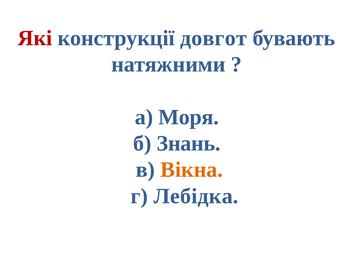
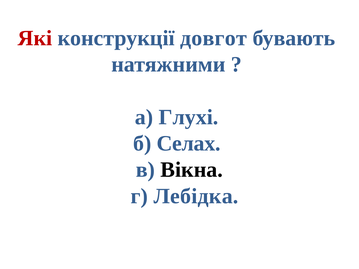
Моря: Моря -> Глухі
Знань: Знань -> Селах
Вікна colour: orange -> black
